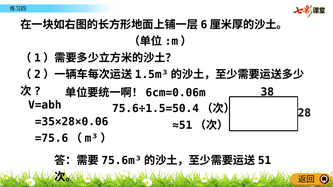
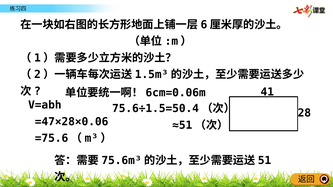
38: 38 -> 41
=35×28×0.06: =35×28×0.06 -> =47×28×0.06
